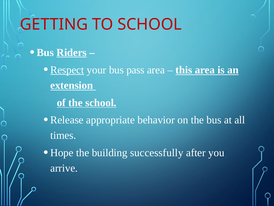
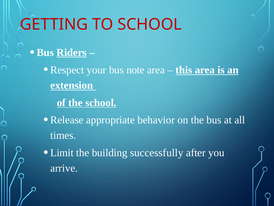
Respect underline: present -> none
pass: pass -> note
Hope: Hope -> Limit
